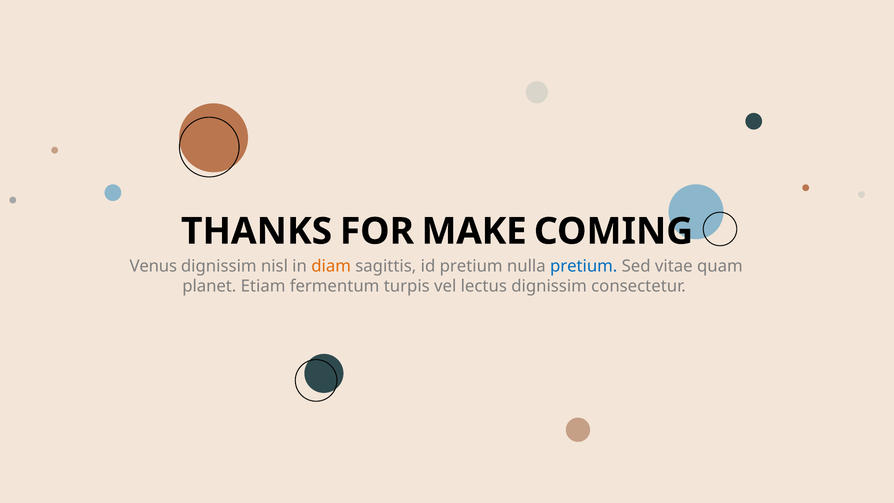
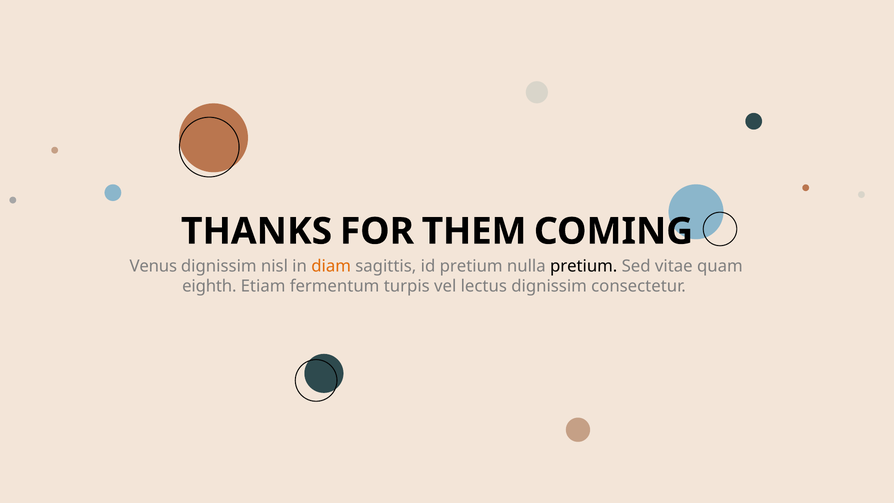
MAKE: MAKE -> THEM
pretium at (584, 266) colour: blue -> black
planet: planet -> eighth
